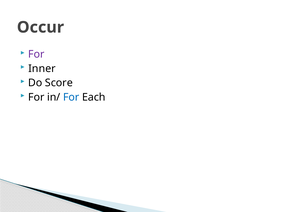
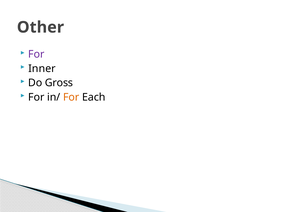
Occur: Occur -> Other
Score: Score -> Gross
For at (71, 97) colour: blue -> orange
